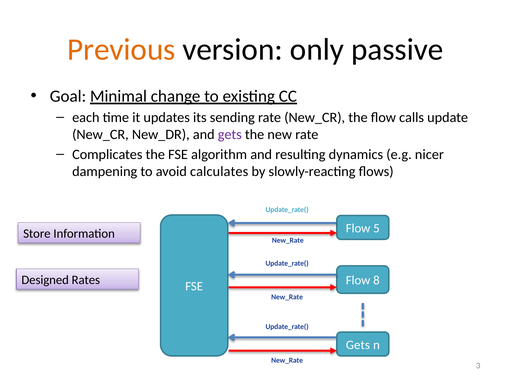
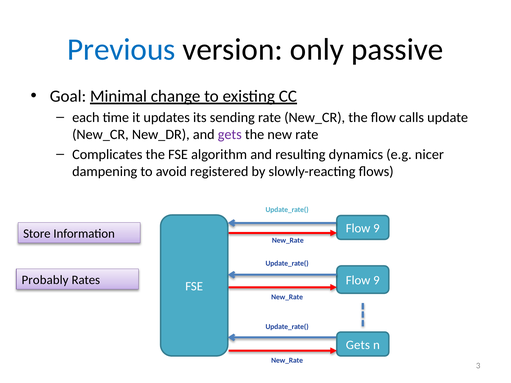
Previous colour: orange -> blue
calculates: calculates -> registered
5 at (376, 228): 5 -> 9
Designed: Designed -> Probably
8 at (376, 281): 8 -> 9
